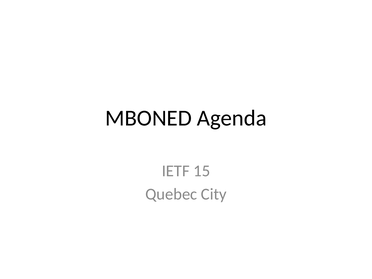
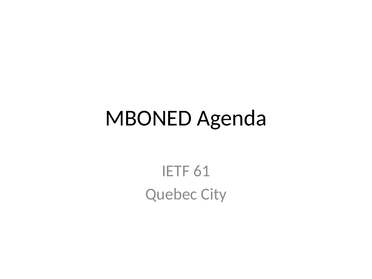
15: 15 -> 61
